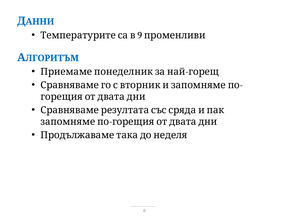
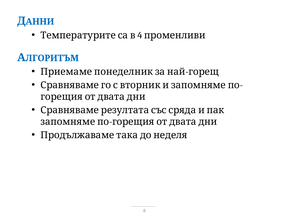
9: 9 -> 4
